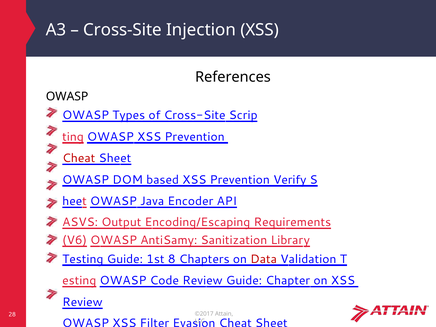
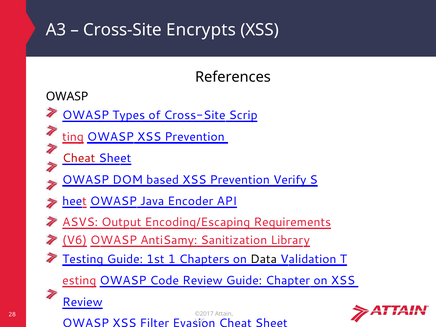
Injection: Injection -> Encrypts
8: 8 -> 1
Data colour: red -> black
